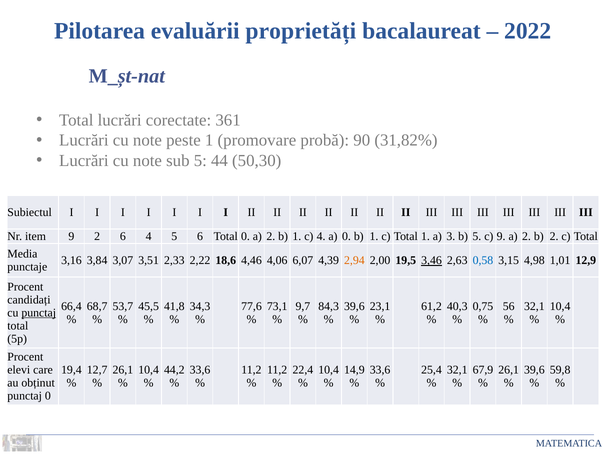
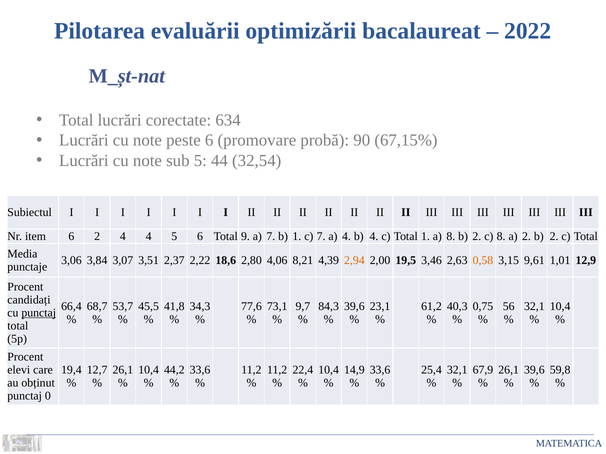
proprietăți: proprietăți -> optimizării
361: 361 -> 634
peste 1: 1 -> 6
31,82%: 31,82% -> 67,15%
50,30: 50,30 -> 32,54
item 9: 9 -> 6
2 6: 6 -> 4
Total 0: 0 -> 9
2 at (271, 237): 2 -> 7
c 4: 4 -> 7
a 0: 0 -> 4
1 at (374, 237): 1 -> 4
a 3: 3 -> 8
5 at (477, 237): 5 -> 2
c 9: 9 -> 8
3,16: 3,16 -> 3,06
2,33: 2,33 -> 2,37
4,46: 4,46 -> 2,80
6,07: 6,07 -> 8,21
3,46 underline: present -> none
0,58 colour: blue -> orange
4,98: 4,98 -> 9,61
